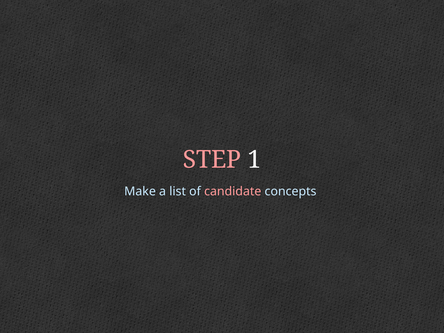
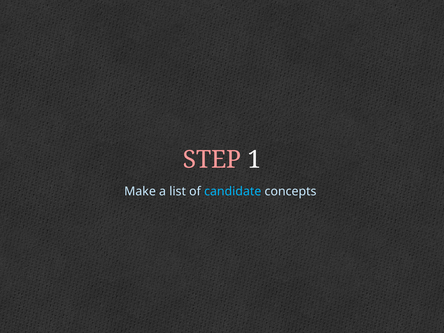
candidate colour: pink -> light blue
